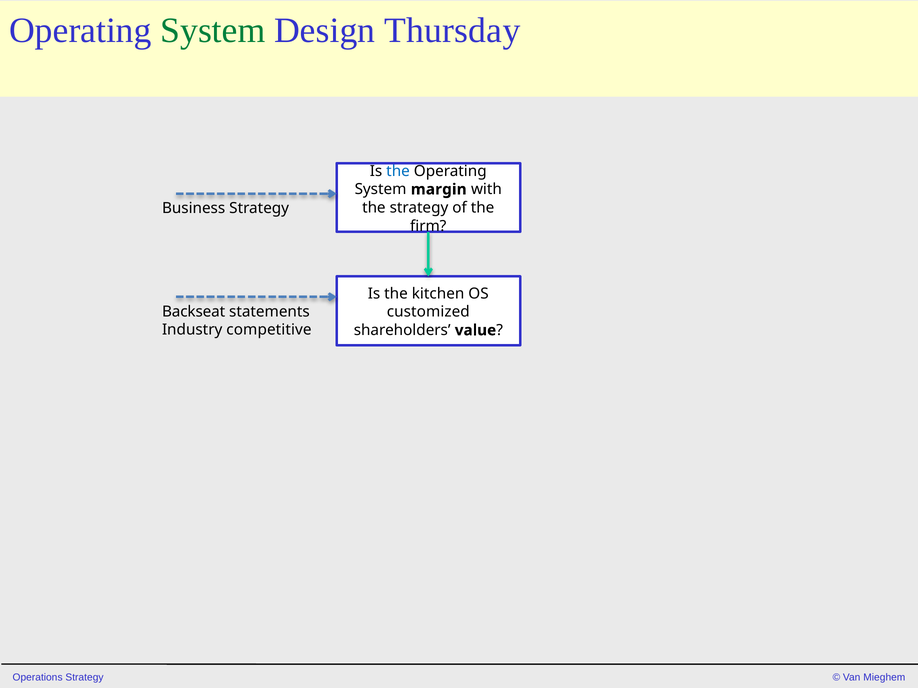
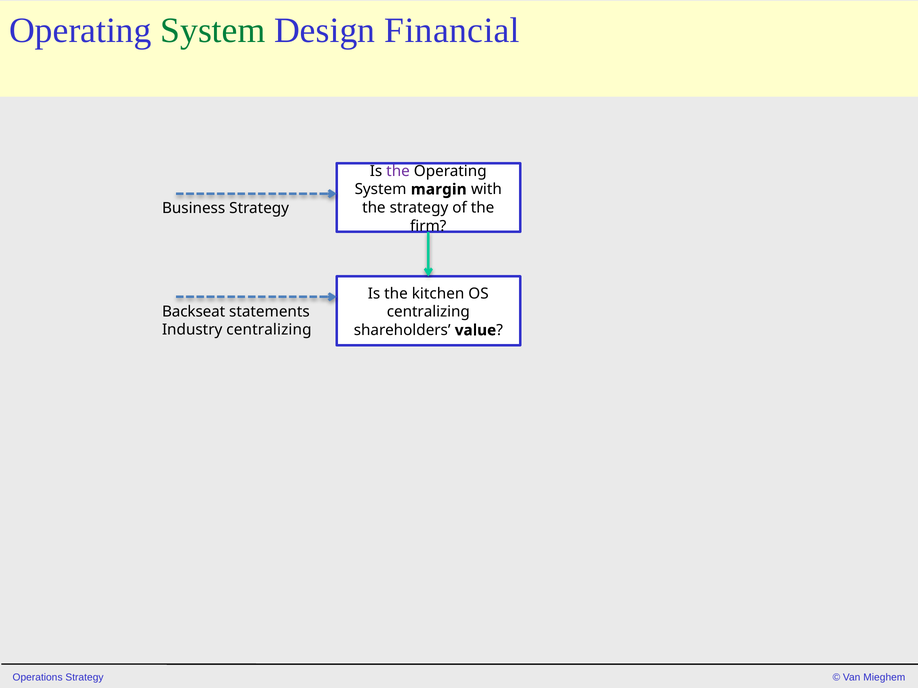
Thursday: Thursday -> Financial
the at (398, 171) colour: blue -> purple
customized at (428, 312): customized -> centralizing
Industry competitive: competitive -> centralizing
